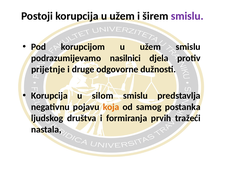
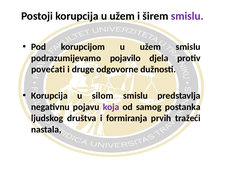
nasilnici: nasilnici -> pojavilo
prijetnje: prijetnje -> povećati
koja colour: orange -> purple
